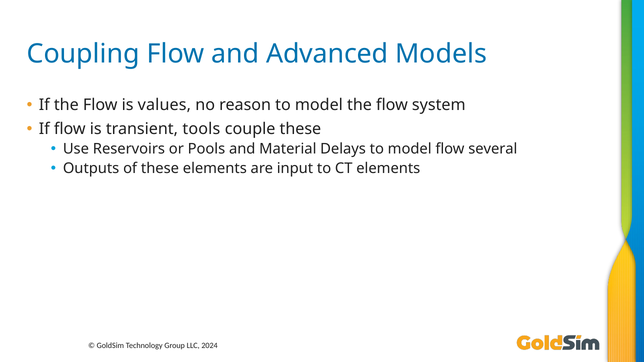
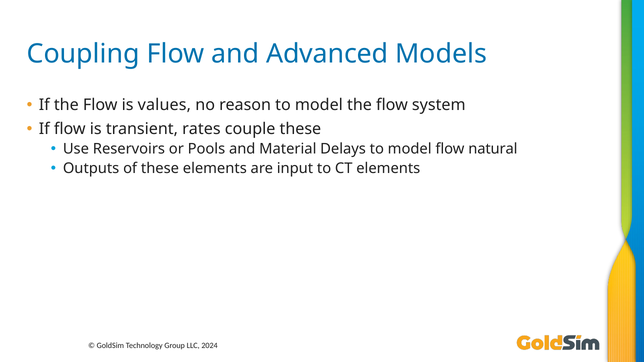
tools: tools -> rates
several: several -> natural
